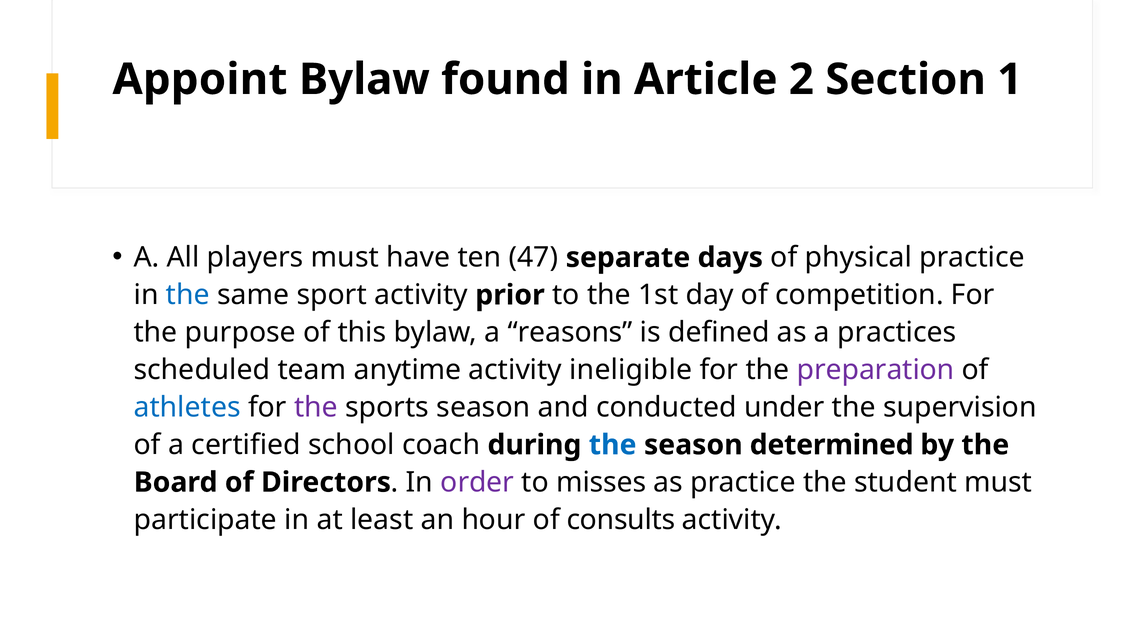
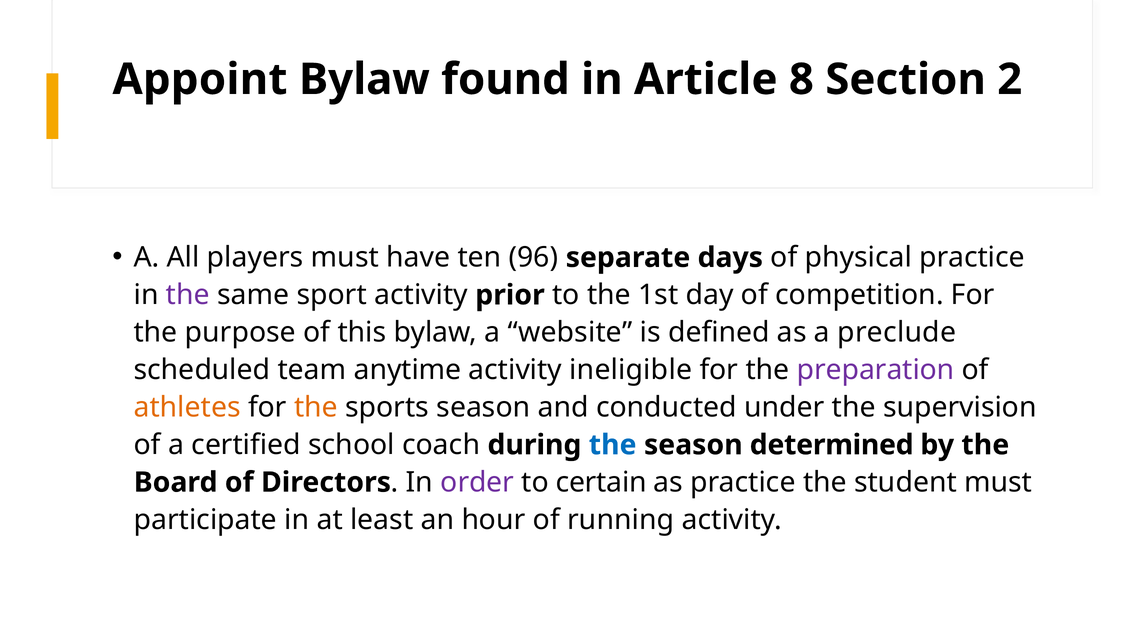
2: 2 -> 8
1: 1 -> 2
47: 47 -> 96
the at (188, 295) colour: blue -> purple
reasons: reasons -> website
practices: practices -> preclude
athletes colour: blue -> orange
the at (316, 407) colour: purple -> orange
misses: misses -> certain
consults: consults -> running
